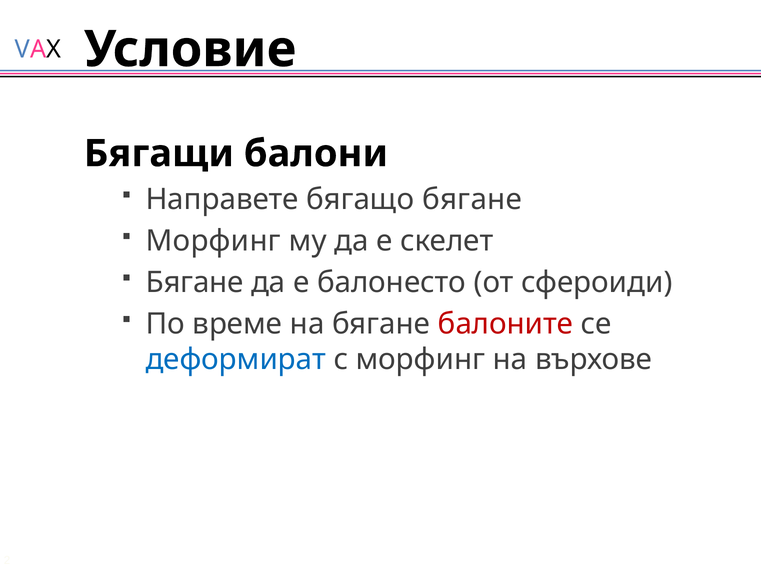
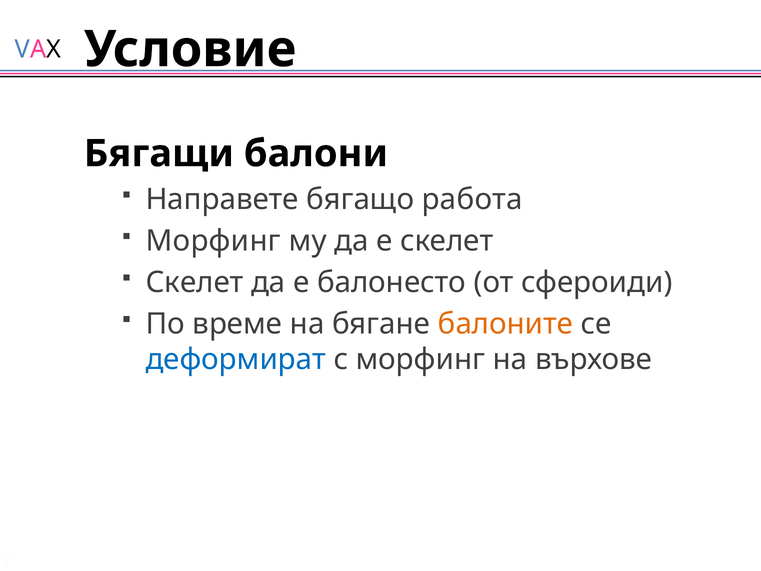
бягащо бягане: бягане -> работа
Бягане at (195, 282): Бягане -> Скелет
балоните colour: red -> orange
